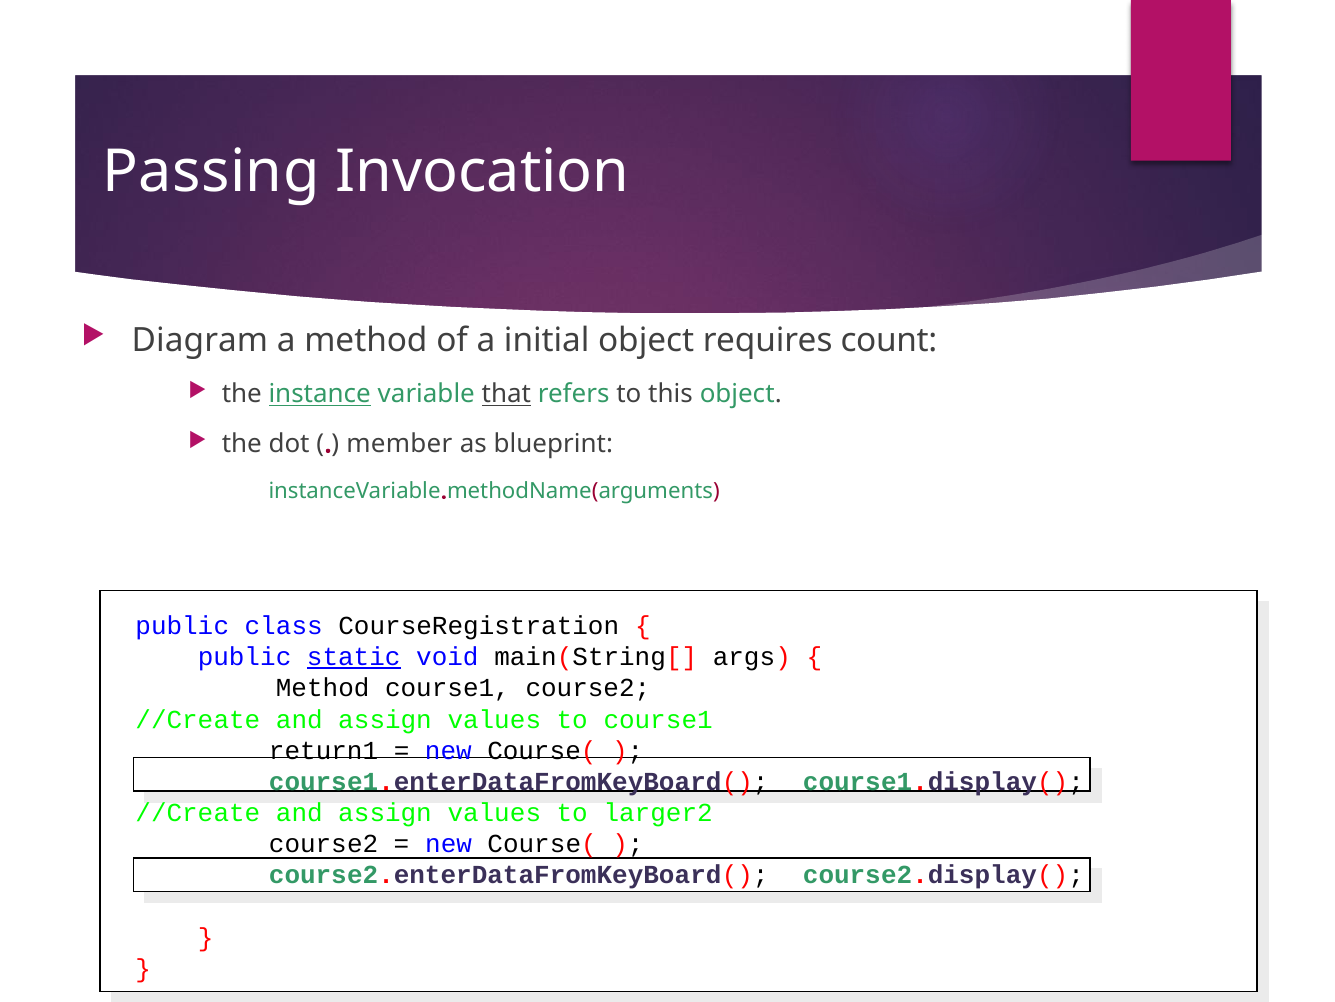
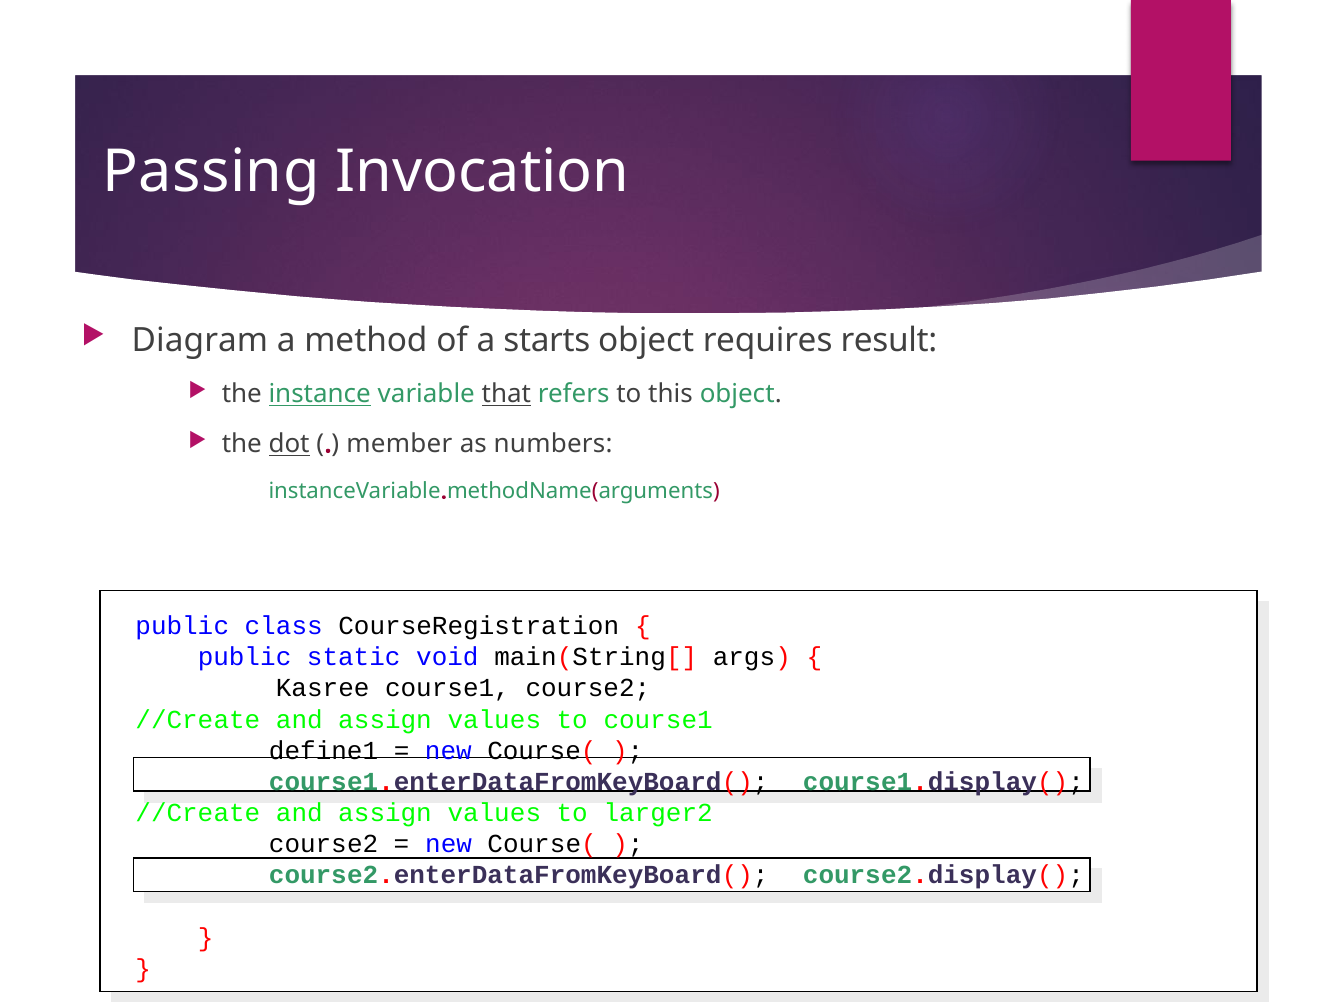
initial: initial -> starts
count: count -> result
dot underline: none -> present
blueprint: blueprint -> numbers
static underline: present -> none
Method at (323, 688): Method -> Kasree
return1: return1 -> define1
